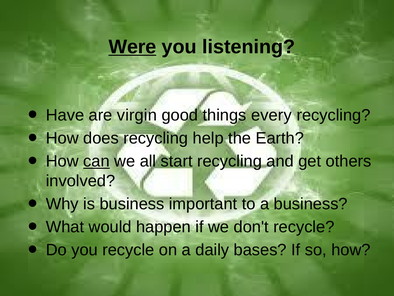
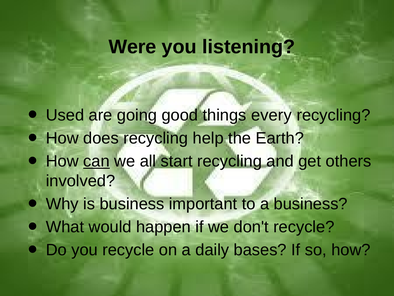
Were underline: present -> none
Have: Have -> Used
virgin: virgin -> going
